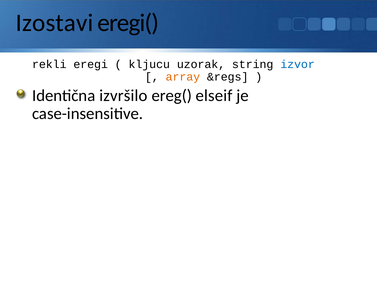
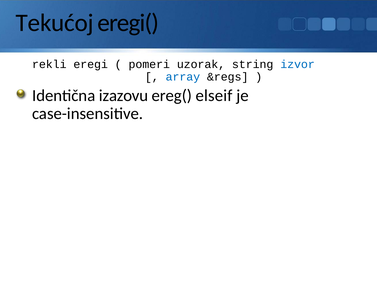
Izostavi: Izostavi -> Tekućoj
kljucu: kljucu -> pomeri
array colour: orange -> blue
izvršilo: izvršilo -> izazovu
